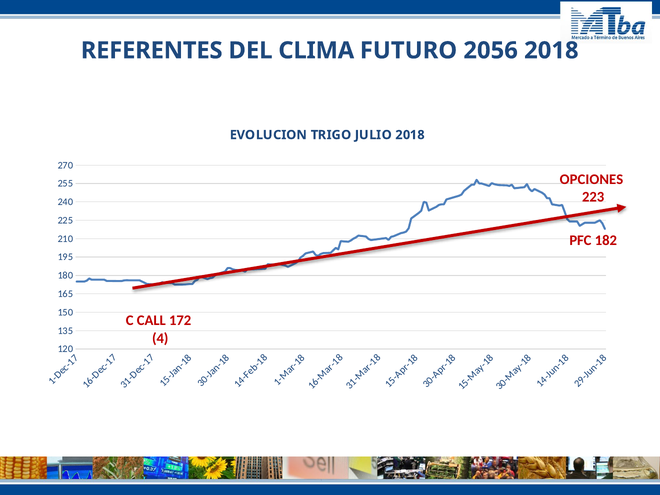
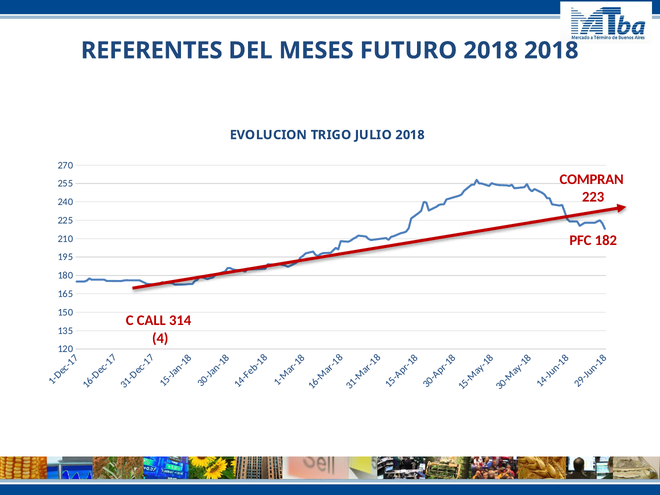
CLIMA: CLIMA -> MESES
FUTURO 2056: 2056 -> 2018
OPCIONES: OPCIONES -> COMPRAN
172: 172 -> 314
